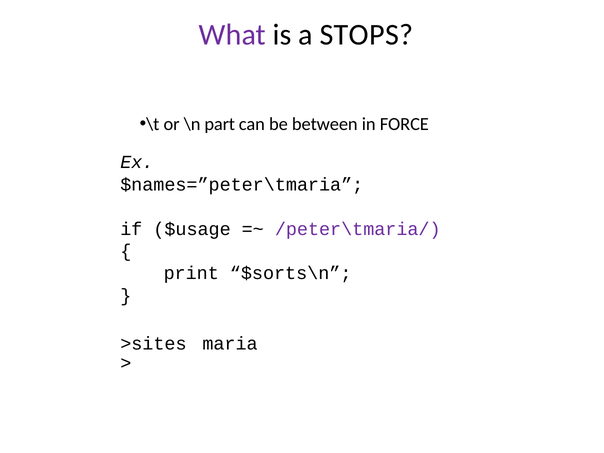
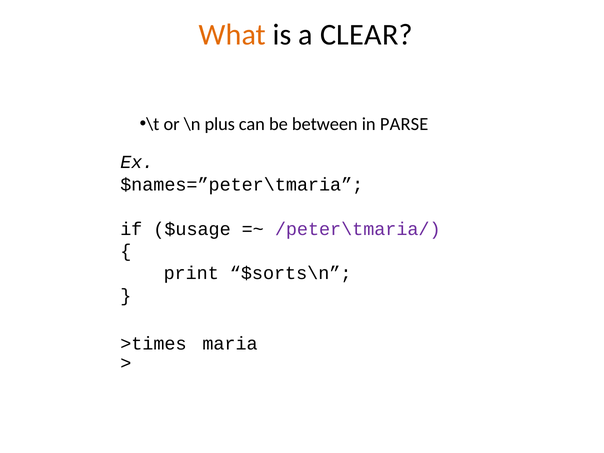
What colour: purple -> orange
STOPS: STOPS -> CLEAR
part: part -> plus
FORCE: FORCE -> PARSE
>sites: >sites -> >times
